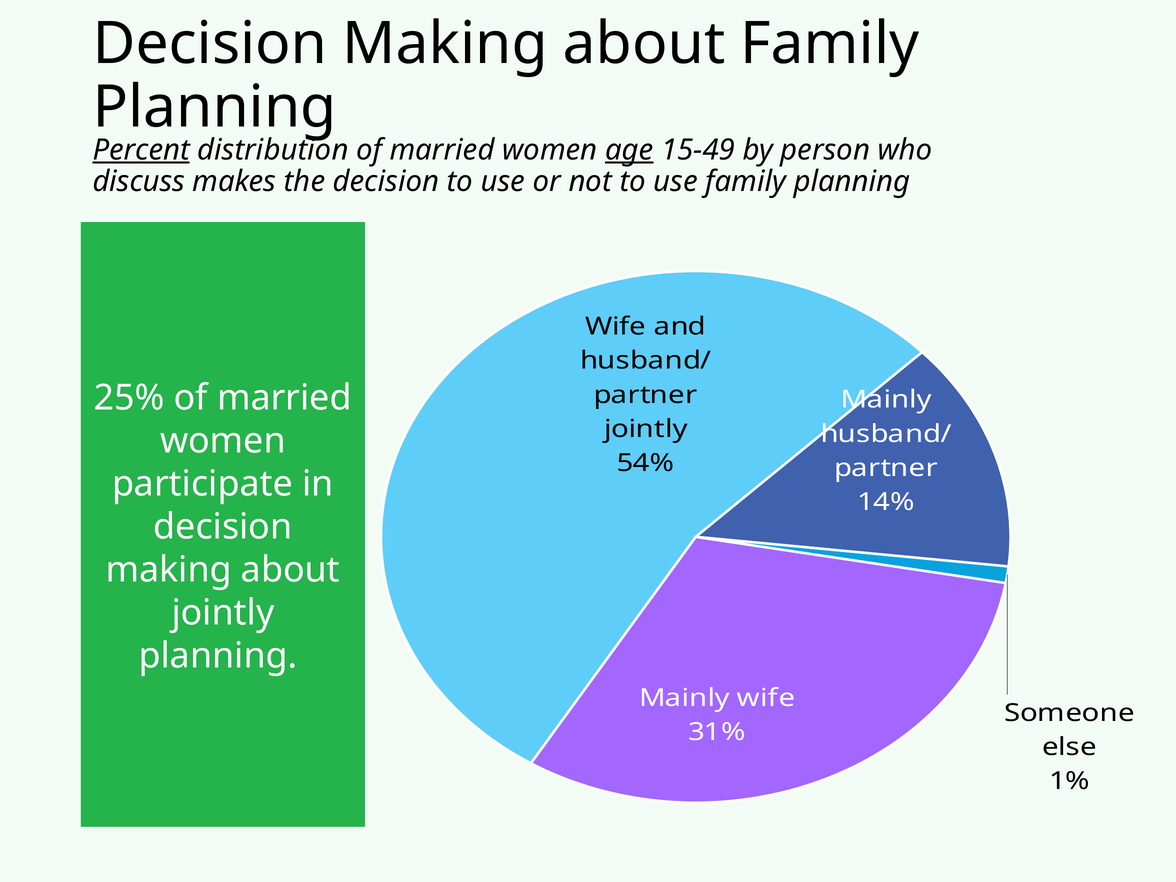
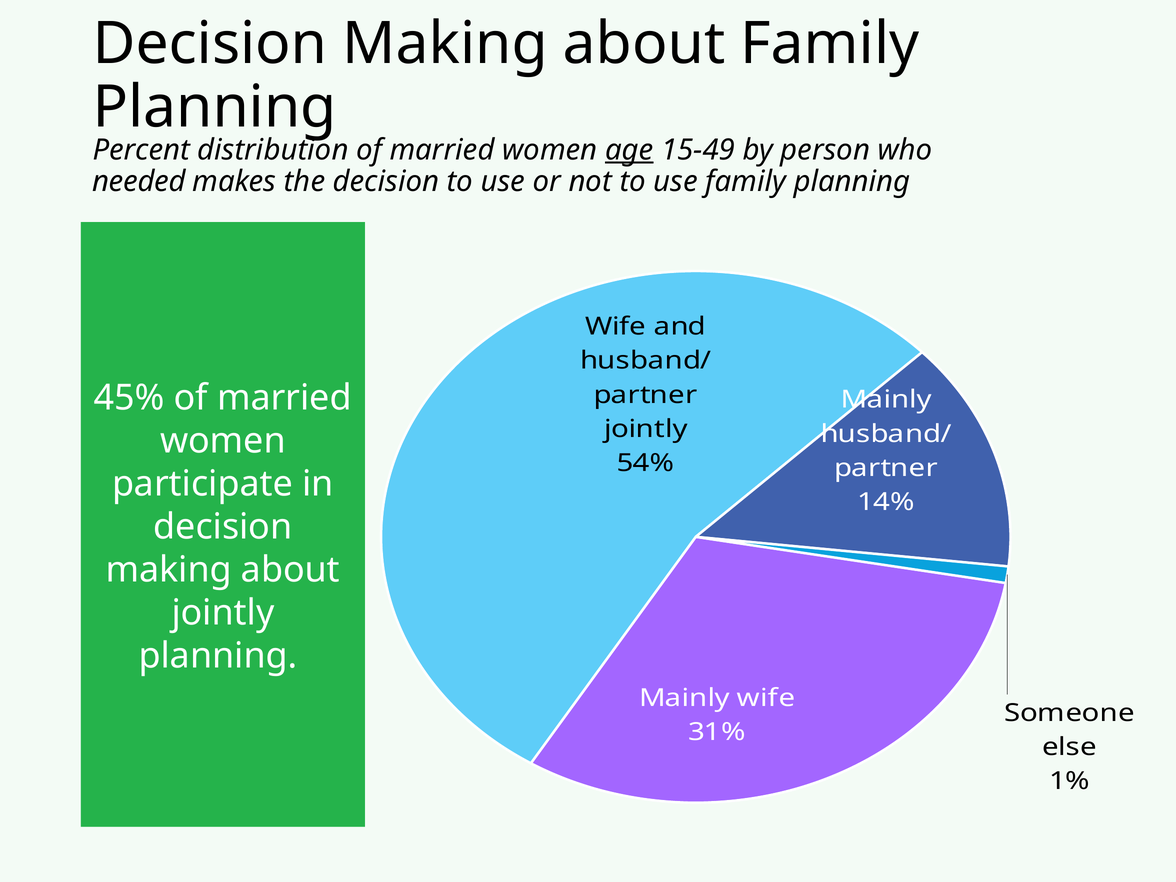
Percent underline: present -> none
discuss: discuss -> needed
25%: 25% -> 45%
